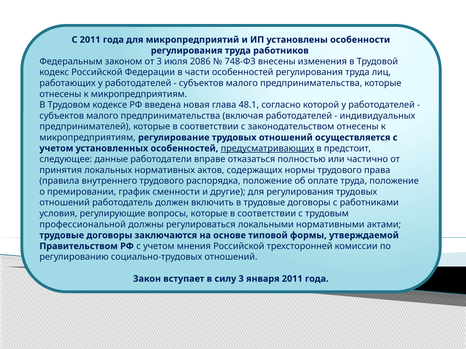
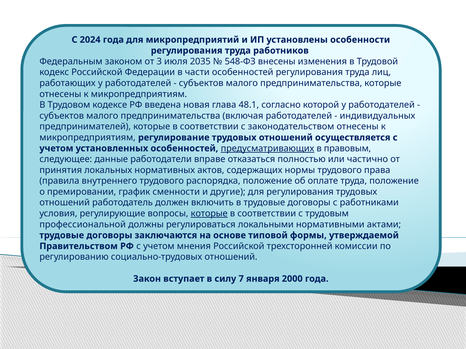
С 2011: 2011 -> 2024
2086: 2086 -> 2035
748-ФЗ: 748-ФЗ -> 548-ФЗ
предстоит: предстоит -> правовым
которые at (209, 214) underline: none -> present
силу 3: 3 -> 7
января 2011: 2011 -> 2000
